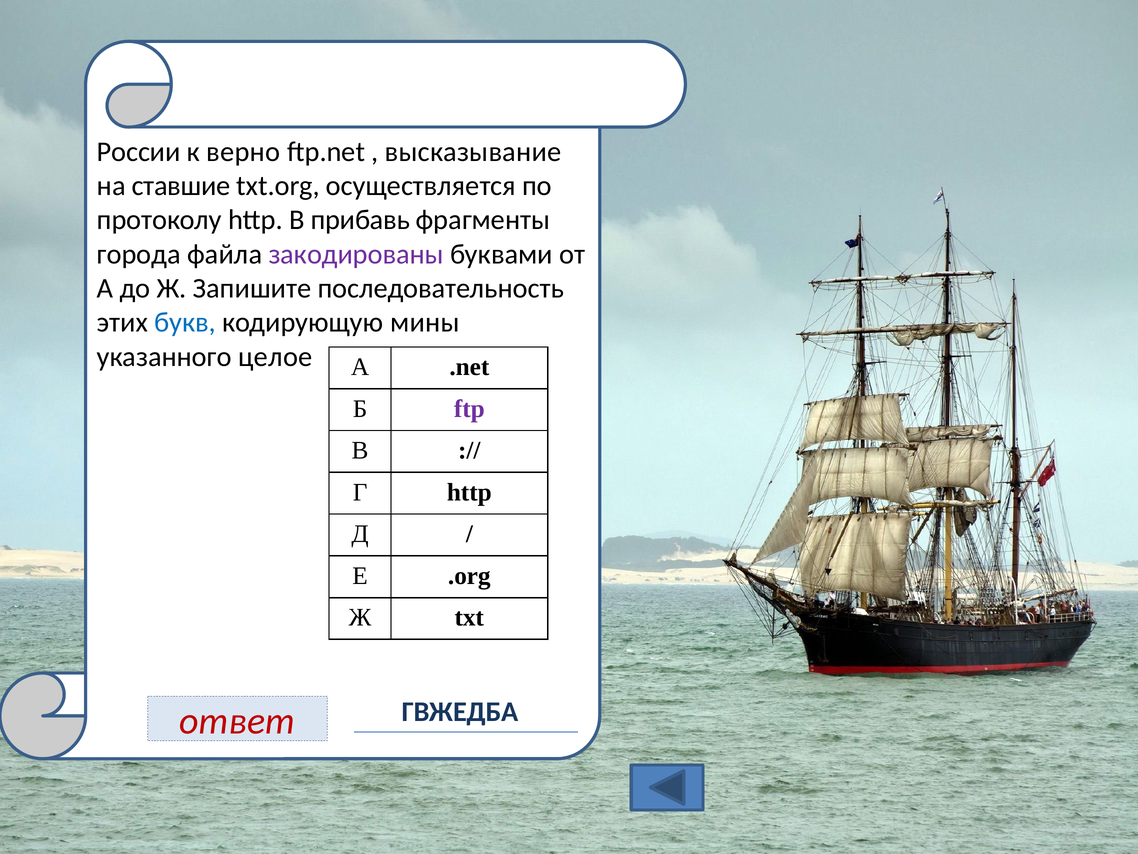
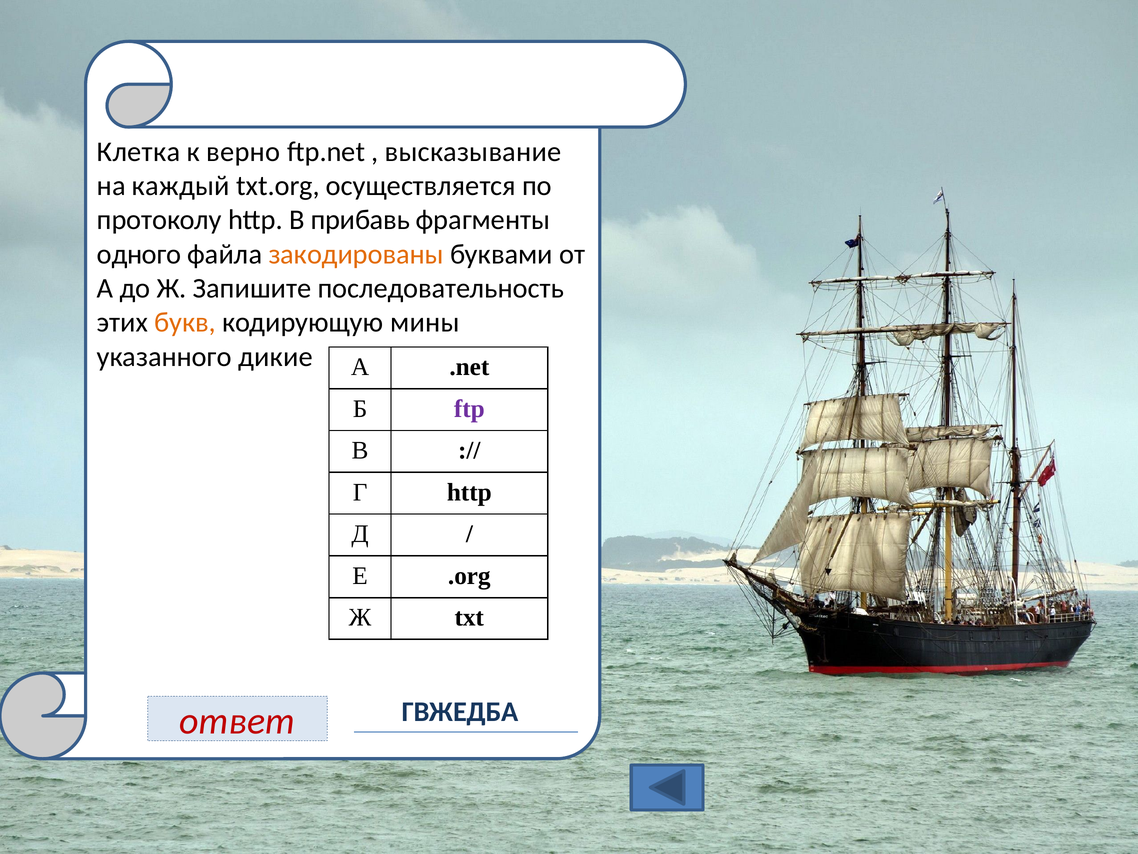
России: России -> Клетка
ставшие: ставшие -> каждый
города: города -> одного
закодированы colour: purple -> orange
букв colour: blue -> orange
целое: целое -> дикие
